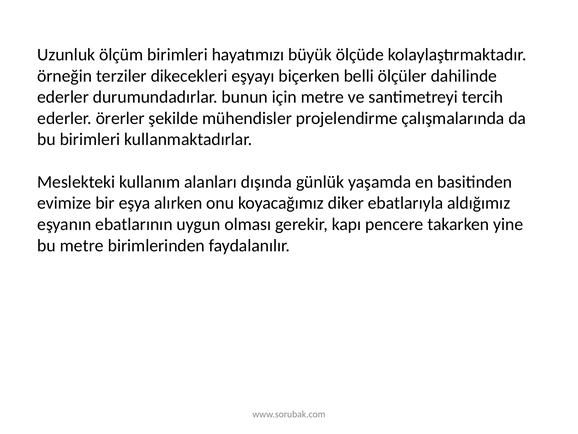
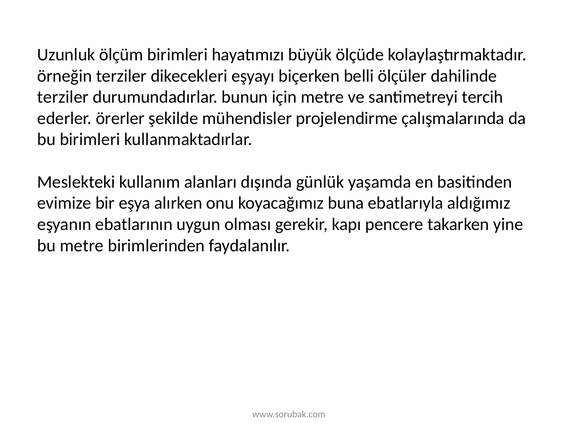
ederler at (63, 97): ederler -> terziler
diker: diker -> buna
